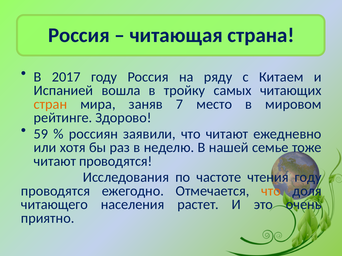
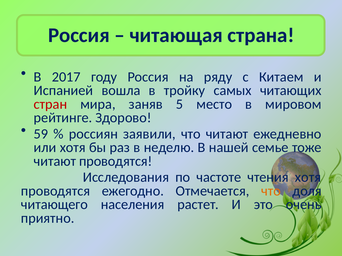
стран colour: orange -> red
7: 7 -> 5
чтения году: году -> хотя
